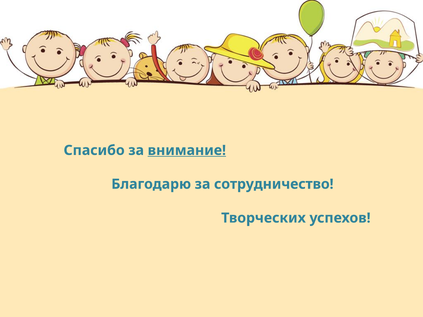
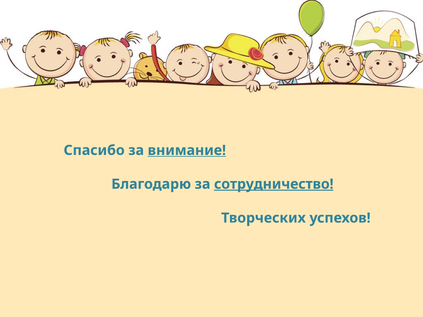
сотрудничество underline: none -> present
